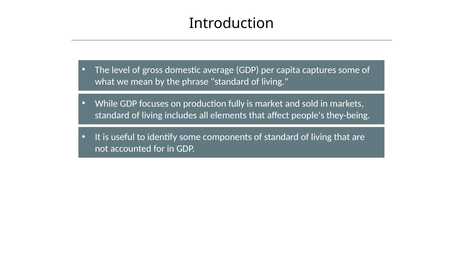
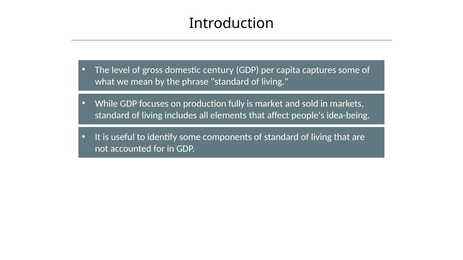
average: average -> century
they-being: they-being -> idea-being
